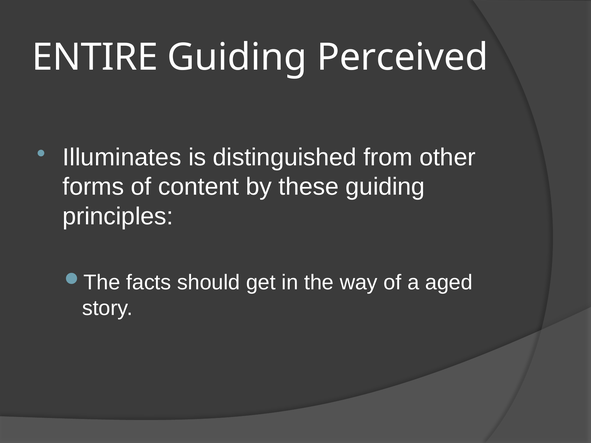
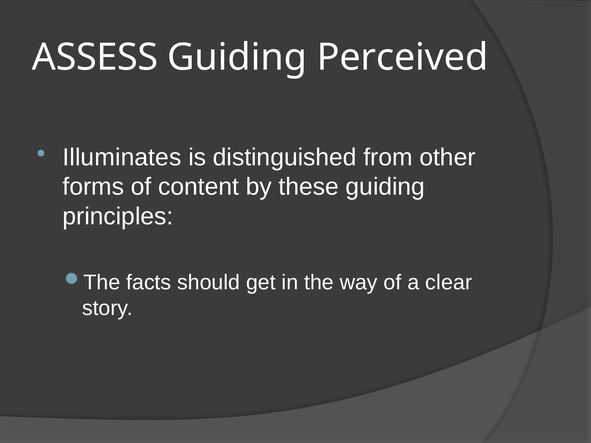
ENTIRE: ENTIRE -> ASSESS
aged: aged -> clear
